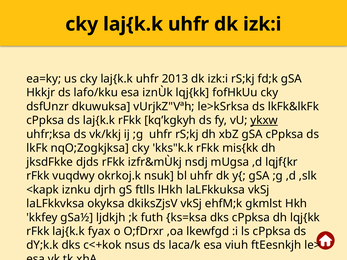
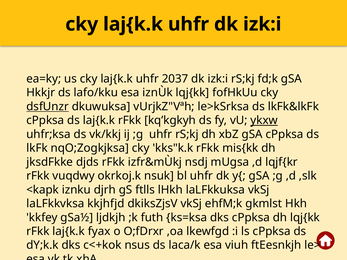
2013: 2013 -> 2037
dsfUnzr underline: none -> present
okyksa: okyksa -> kkjhfjd
